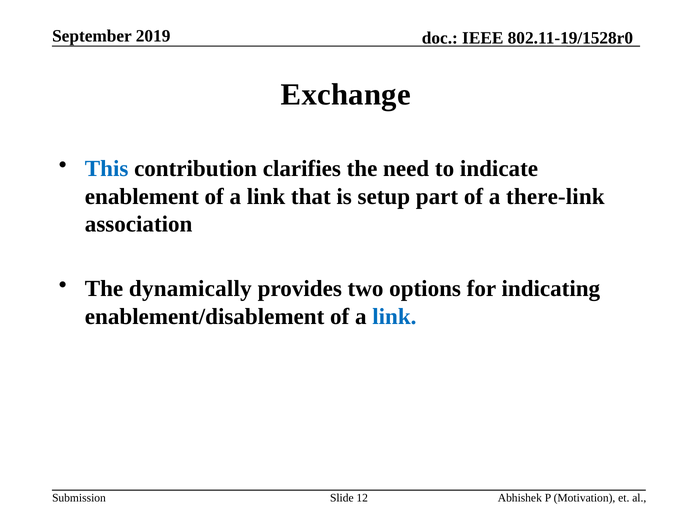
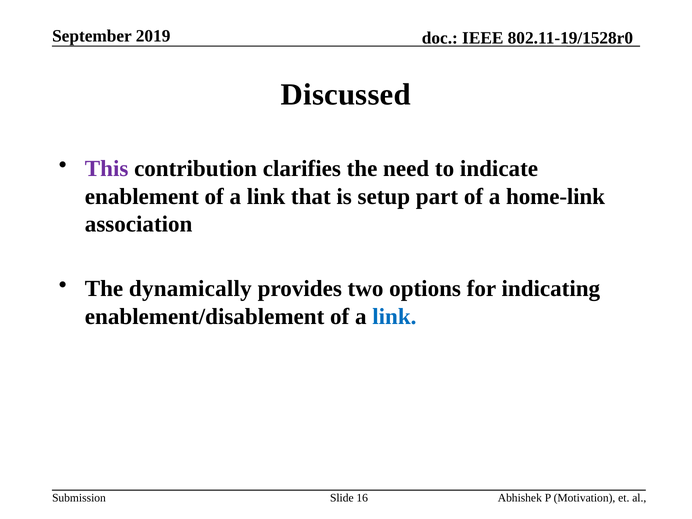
Exchange: Exchange -> Discussed
This colour: blue -> purple
there-link: there-link -> home-link
12: 12 -> 16
